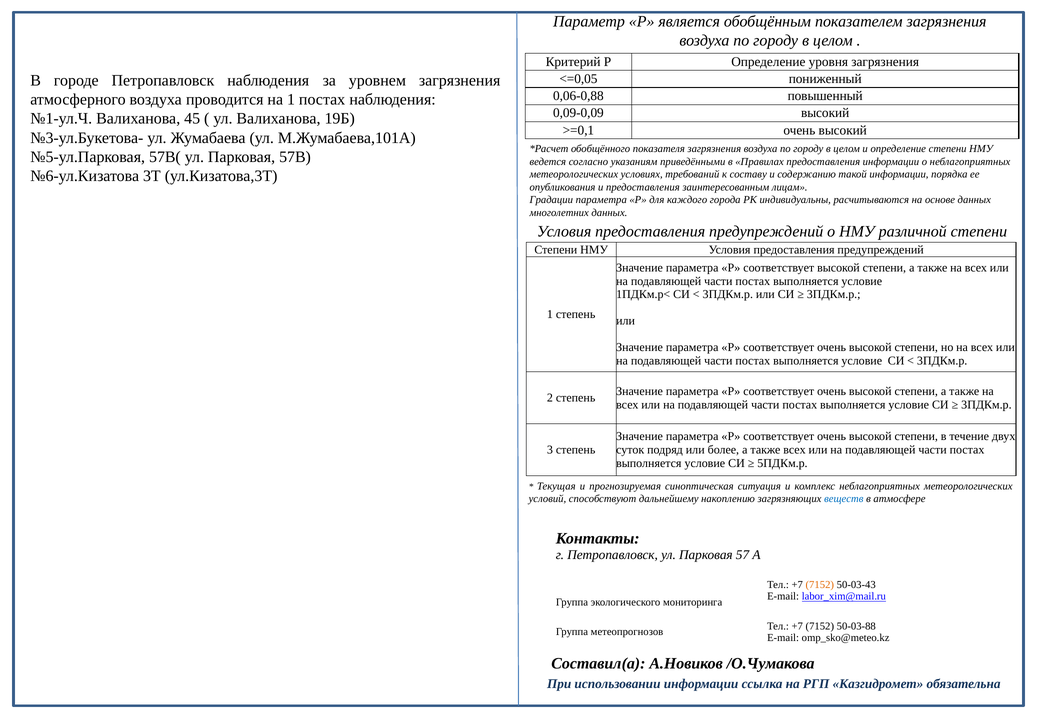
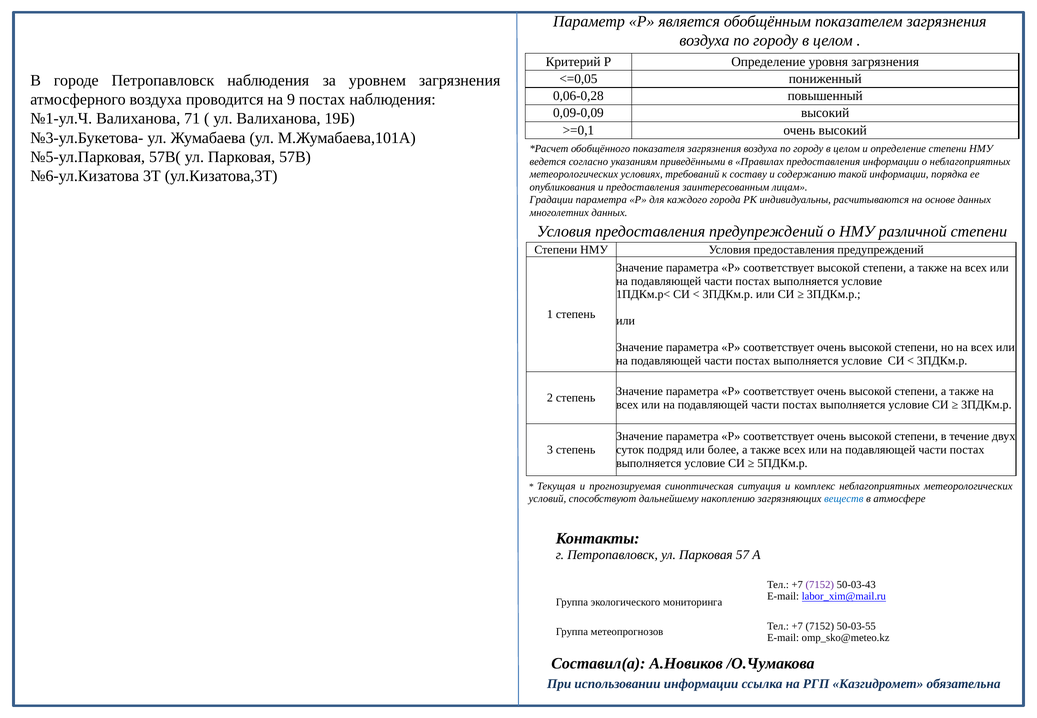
0,06-0,88: 0,06-0,88 -> 0,06-0,28
на 1: 1 -> 9
45: 45 -> 71
7152 at (820, 584) colour: orange -> purple
50-03-88: 50-03-88 -> 50-03-55
